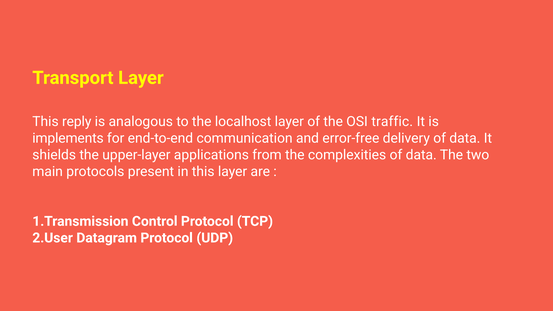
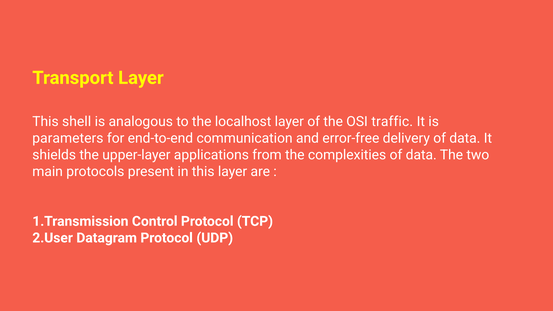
reply: reply -> shell
implements: implements -> parameters
